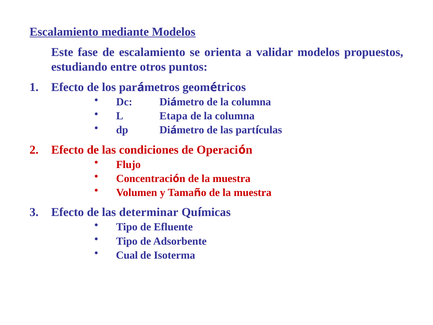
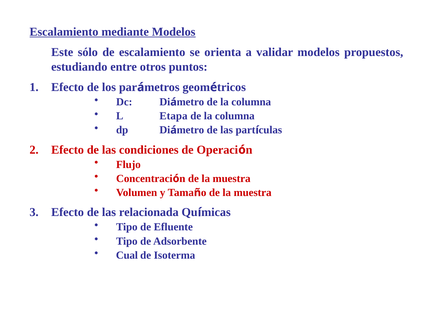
fase: fase -> sólo
determinar: determinar -> relacionada
